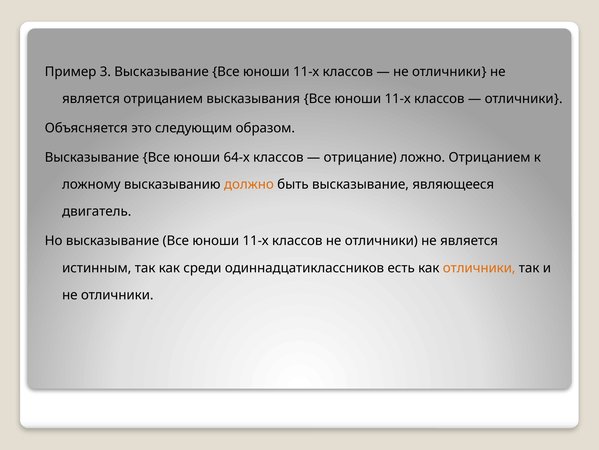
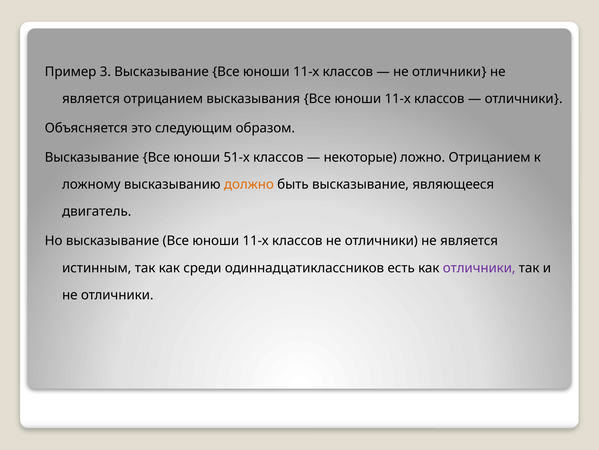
64-х: 64-х -> 51-х
отрицание: отрицание -> некоторые
отличники at (479, 267) colour: orange -> purple
